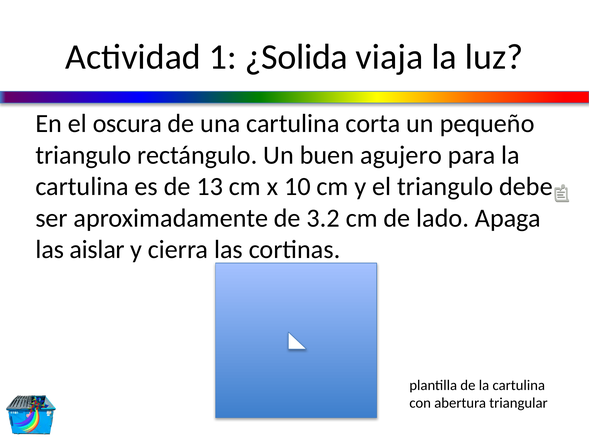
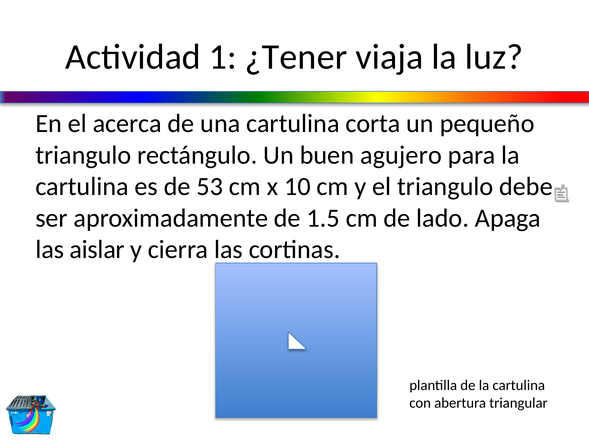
¿Solida: ¿Solida -> ¿Tener
oscura: oscura -> acerca
13: 13 -> 53
3.2: 3.2 -> 1.5
